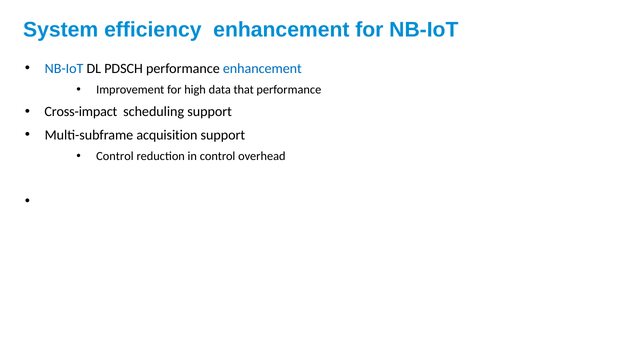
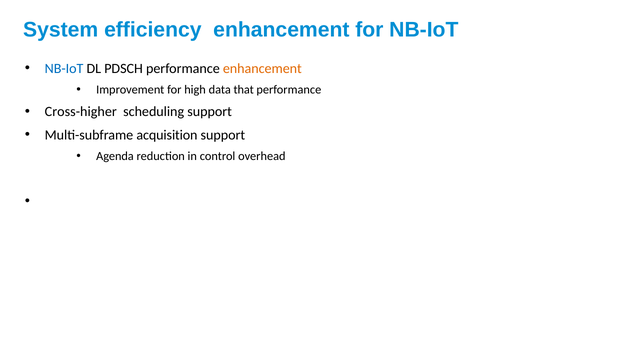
enhancement at (262, 68) colour: blue -> orange
Cross-impact: Cross-impact -> Cross-higher
Control at (115, 156): Control -> Agenda
